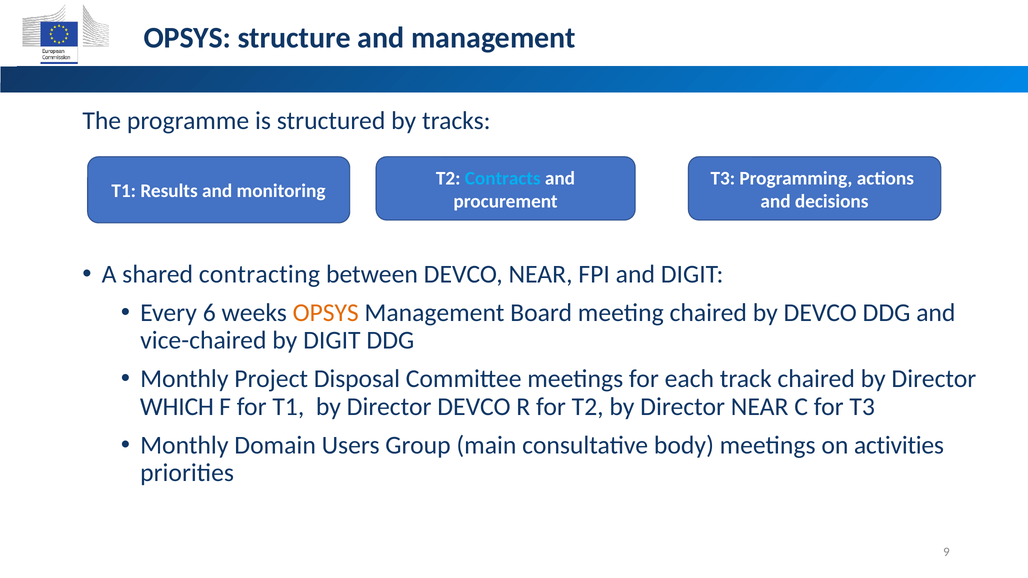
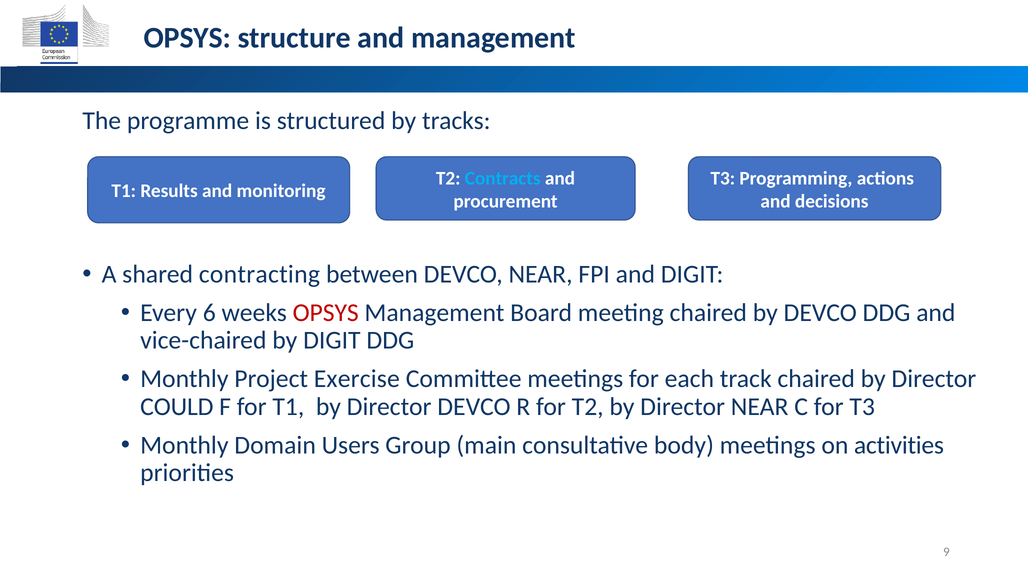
OPSYS at (326, 313) colour: orange -> red
Disposal: Disposal -> Exercise
WHICH: WHICH -> COULD
